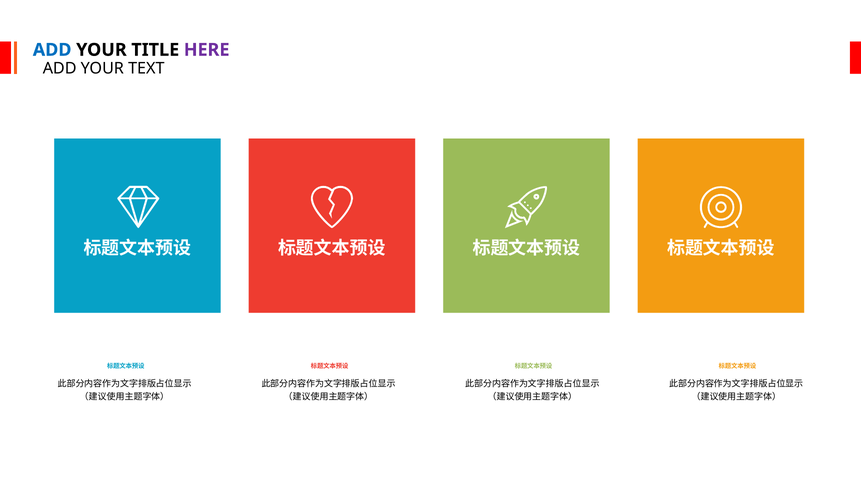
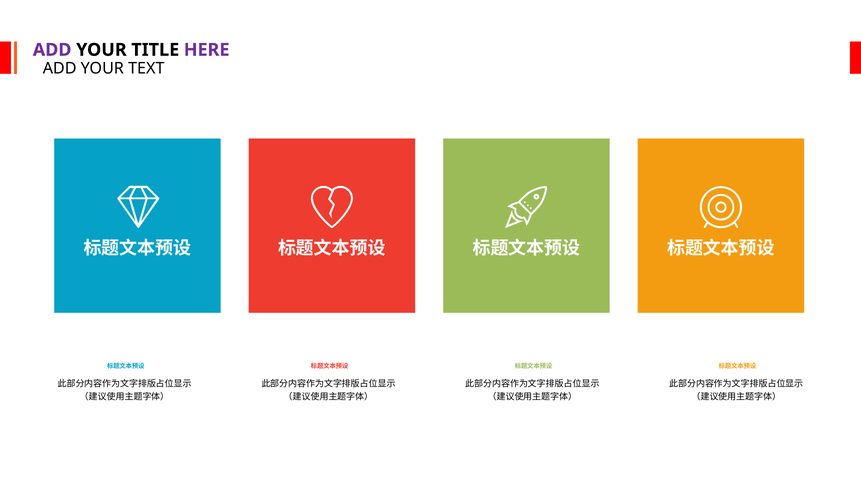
ADD at (52, 50) colour: blue -> purple
